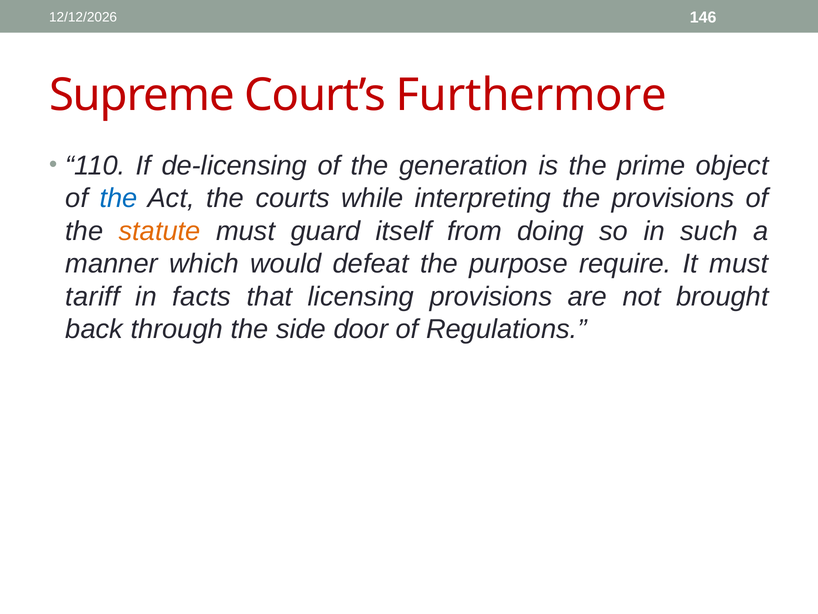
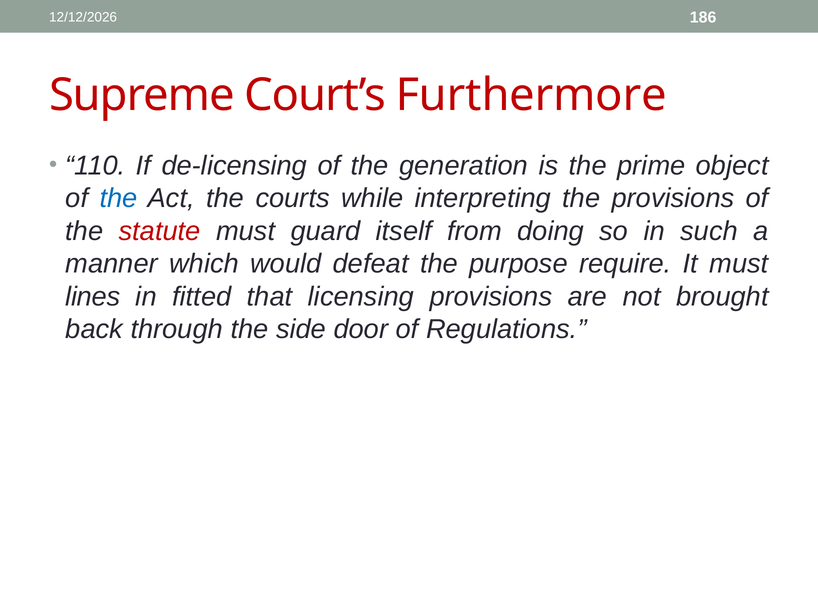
146: 146 -> 186
statute colour: orange -> red
tariff: tariff -> lines
facts: facts -> fitted
